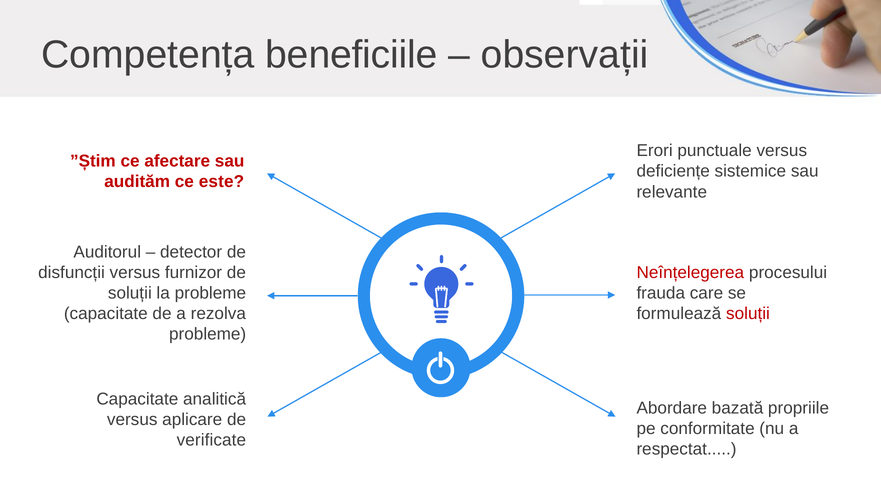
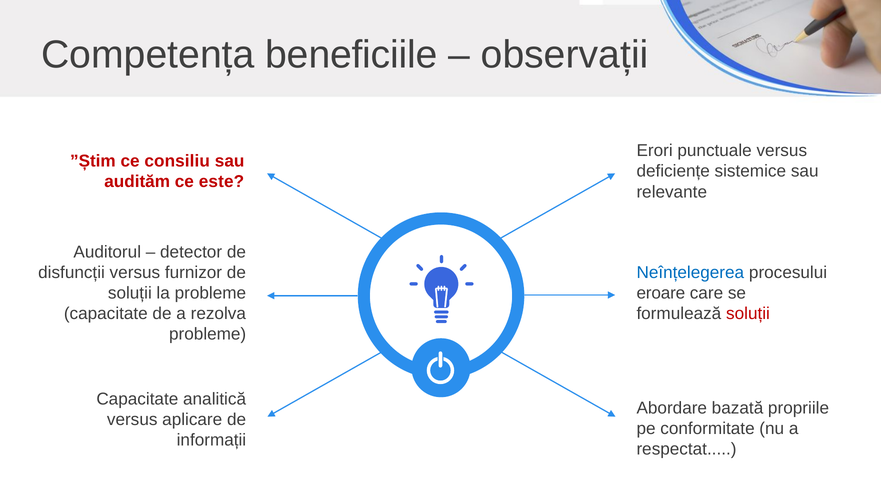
afectare: afectare -> consiliu
Neînțelegerea colour: red -> blue
frauda: frauda -> eroare
verificate: verificate -> informații
